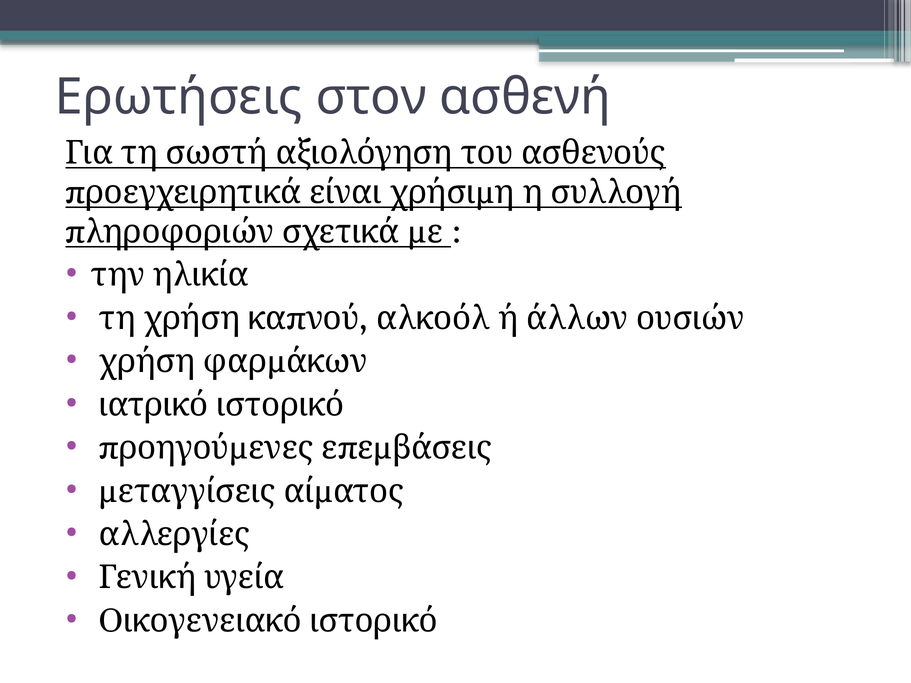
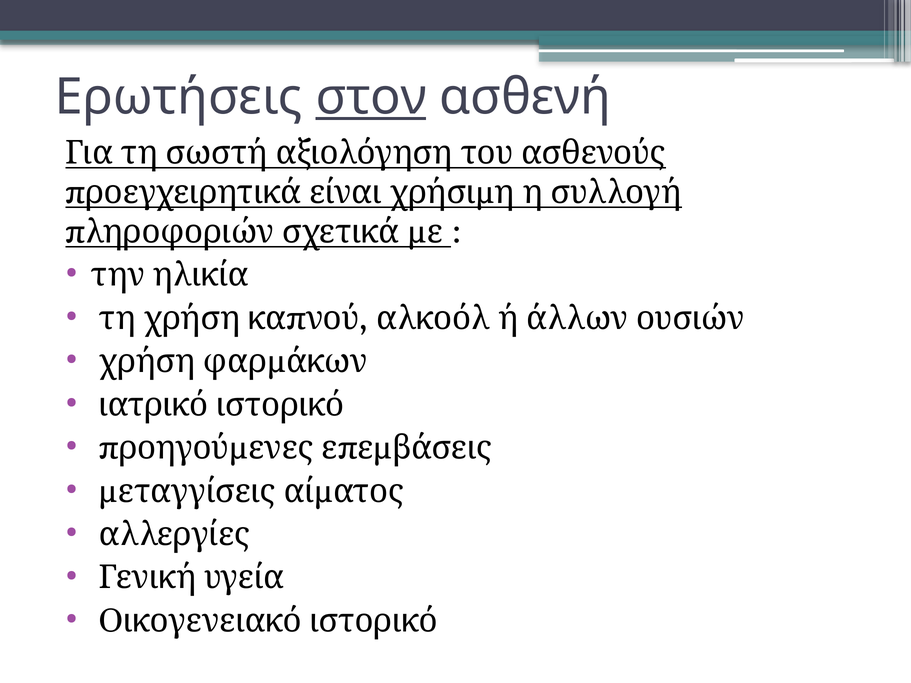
στον underline: none -> present
